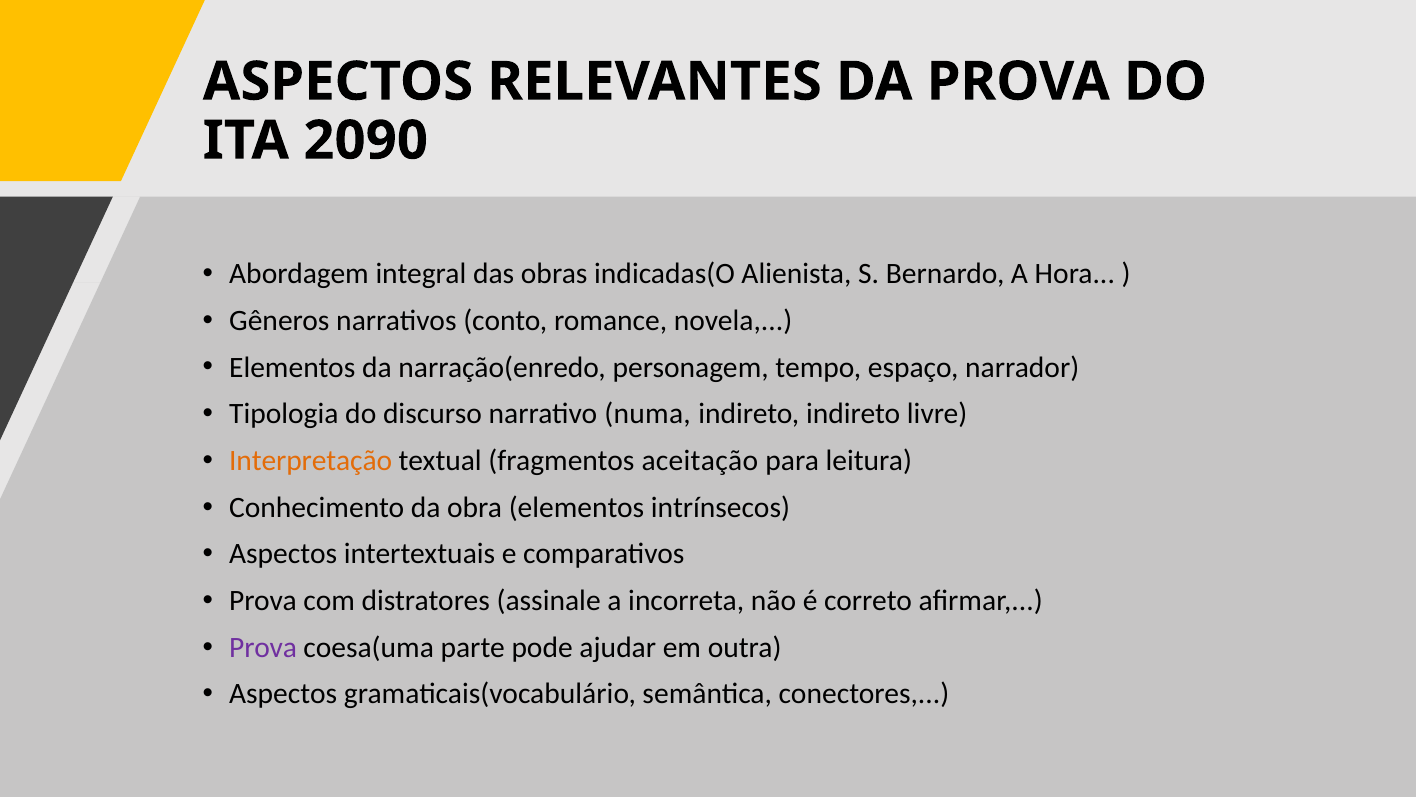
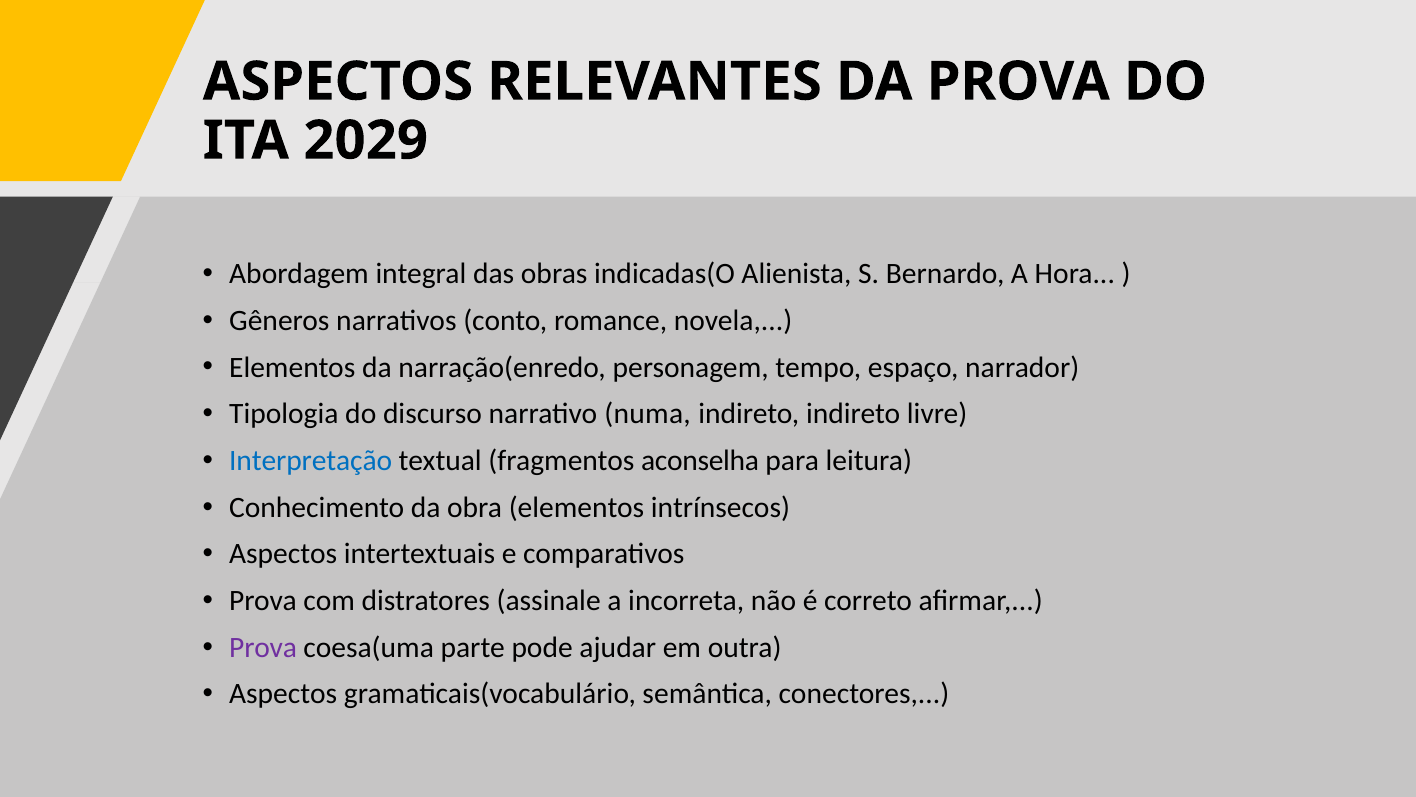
2090: 2090 -> 2029
Interpretação colour: orange -> blue
aceitação: aceitação -> aconselha
